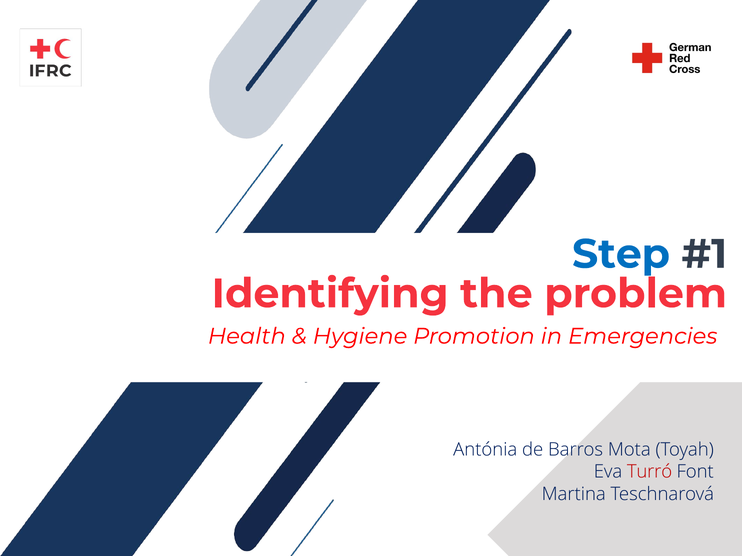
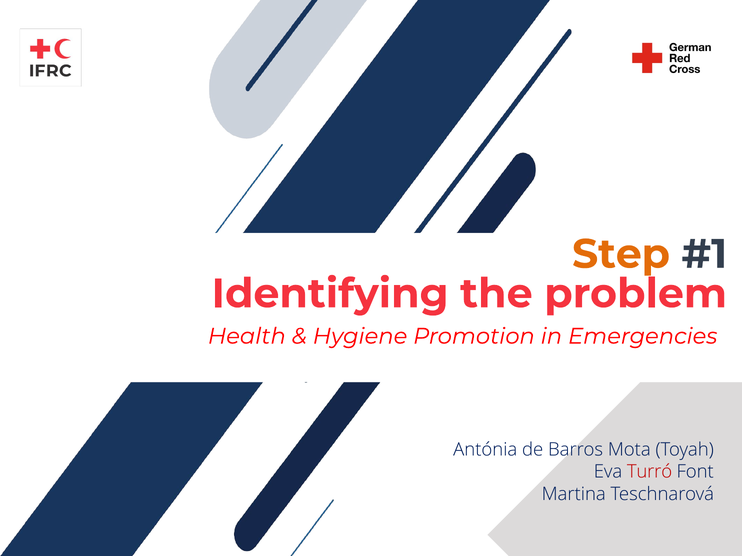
Step colour: blue -> orange
